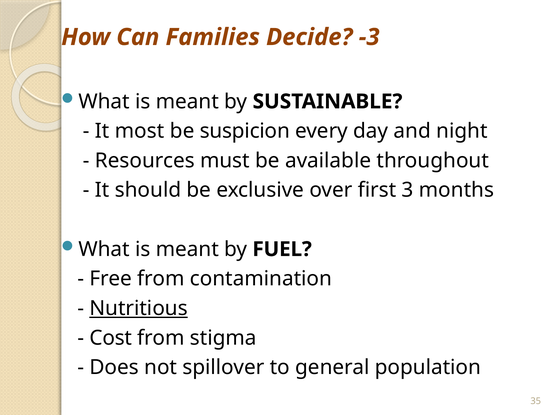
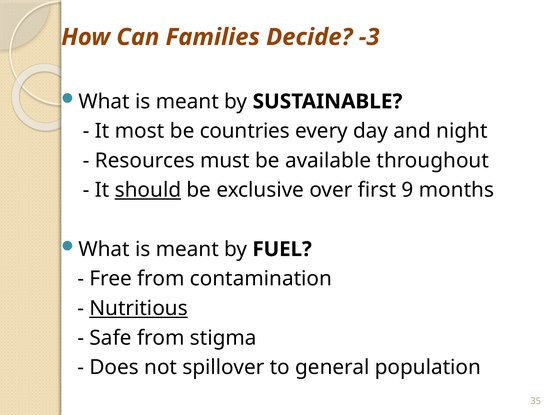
suspicion: suspicion -> countries
should underline: none -> present
3: 3 -> 9
Cost: Cost -> Safe
